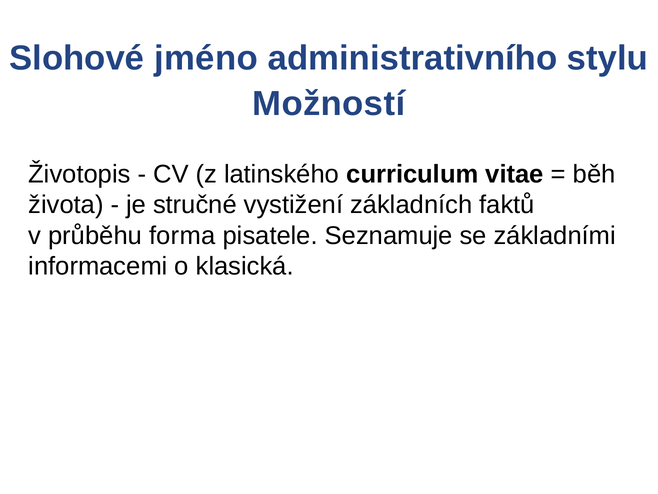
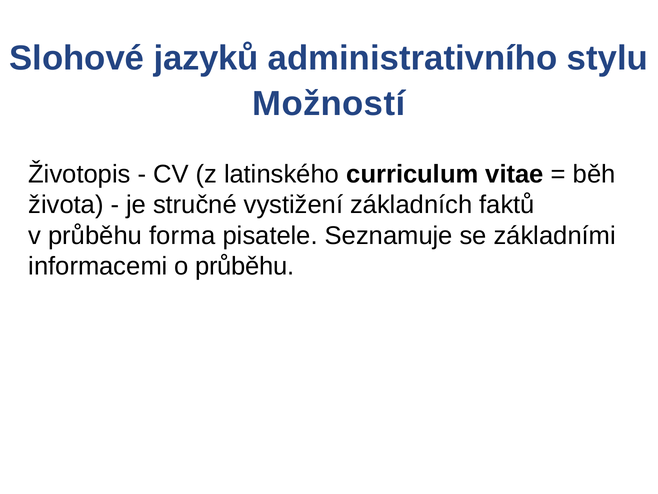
jméno: jméno -> jazyků
o klasická: klasická -> průběhu
